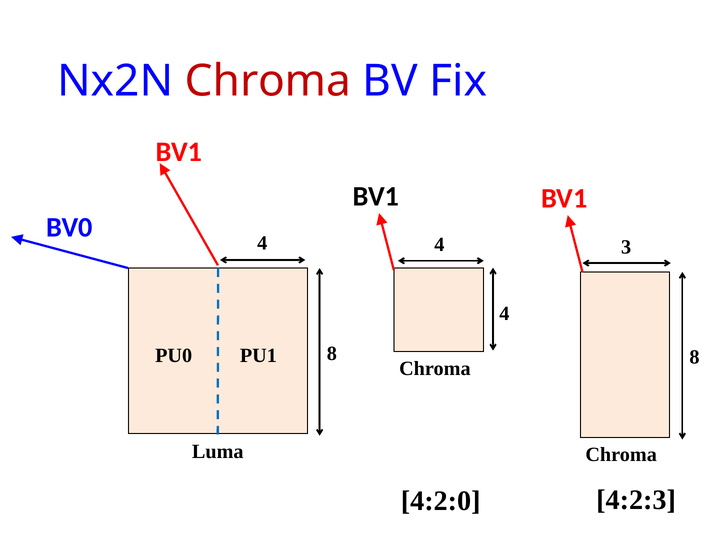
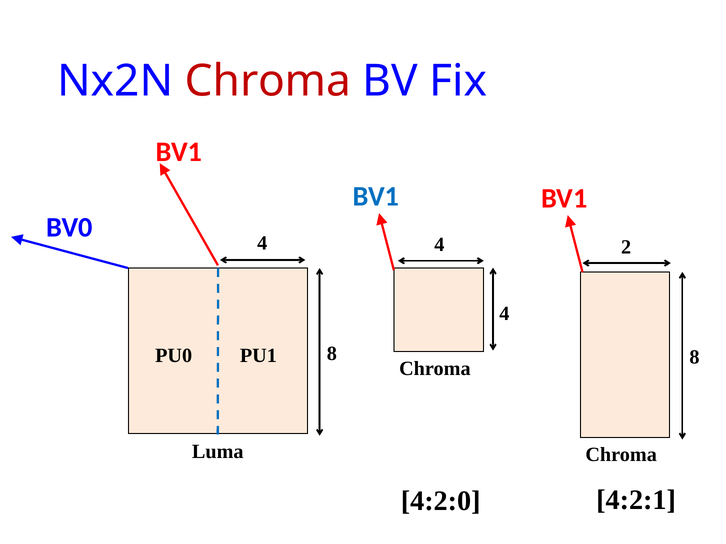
BV1 at (376, 197) colour: black -> blue
3: 3 -> 2
4:2:3: 4:2:3 -> 4:2:1
